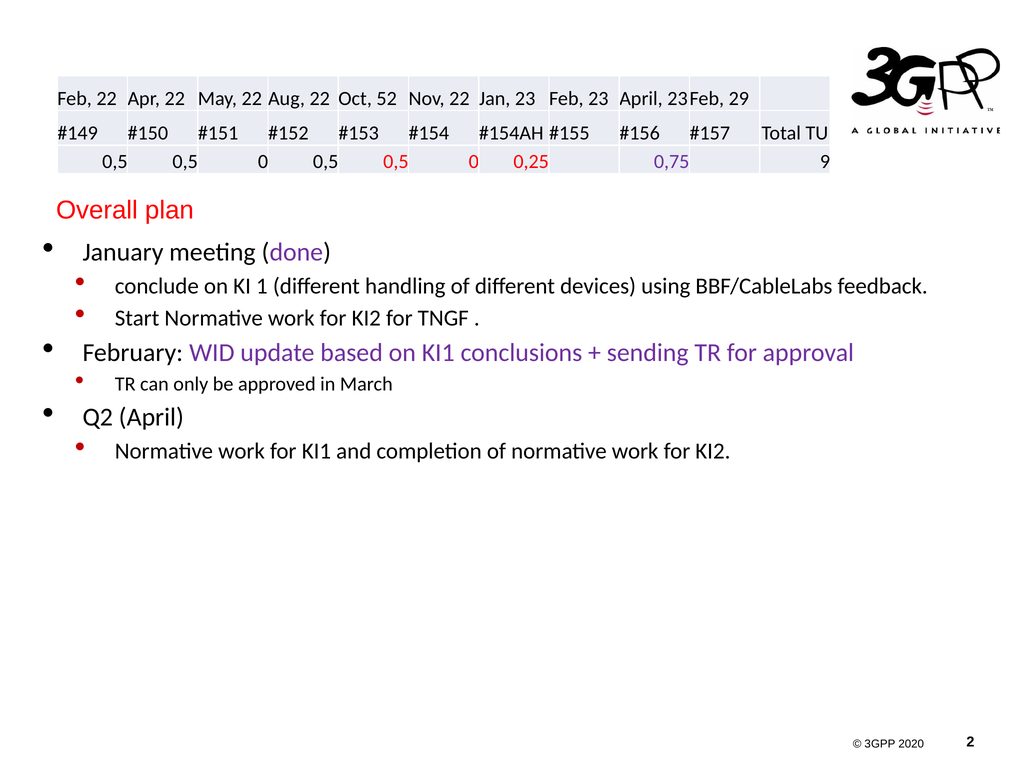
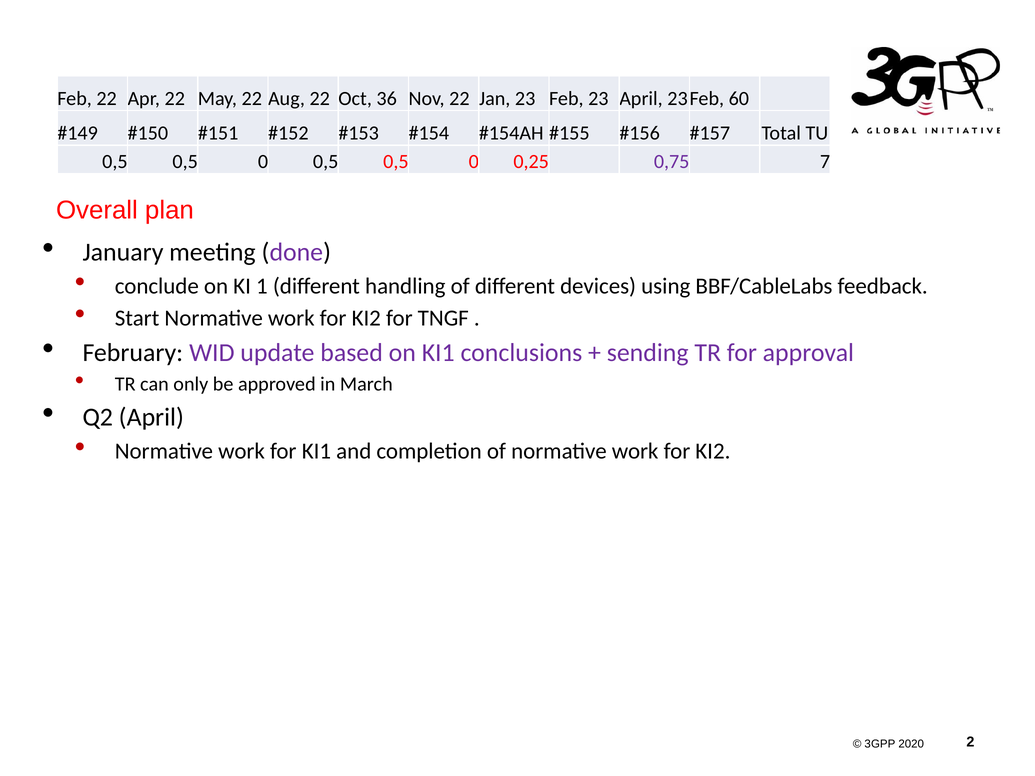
52: 52 -> 36
29: 29 -> 60
9: 9 -> 7
